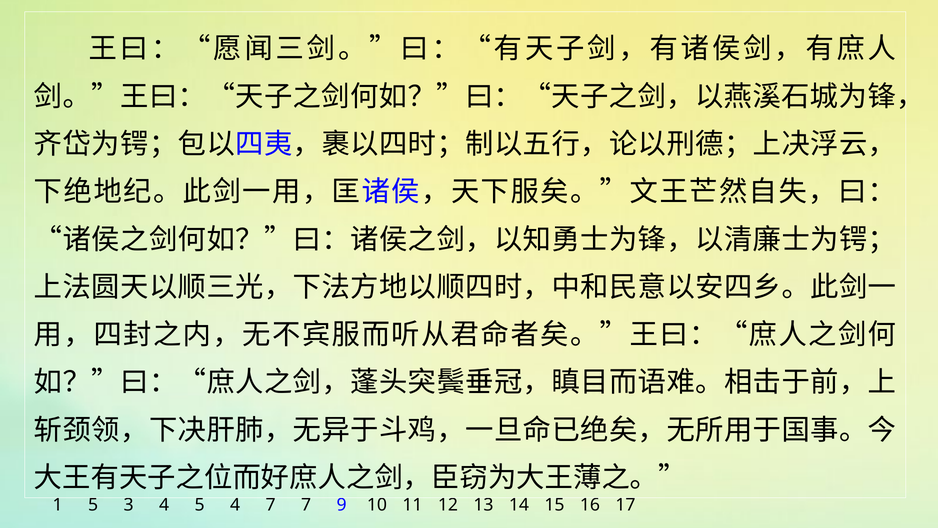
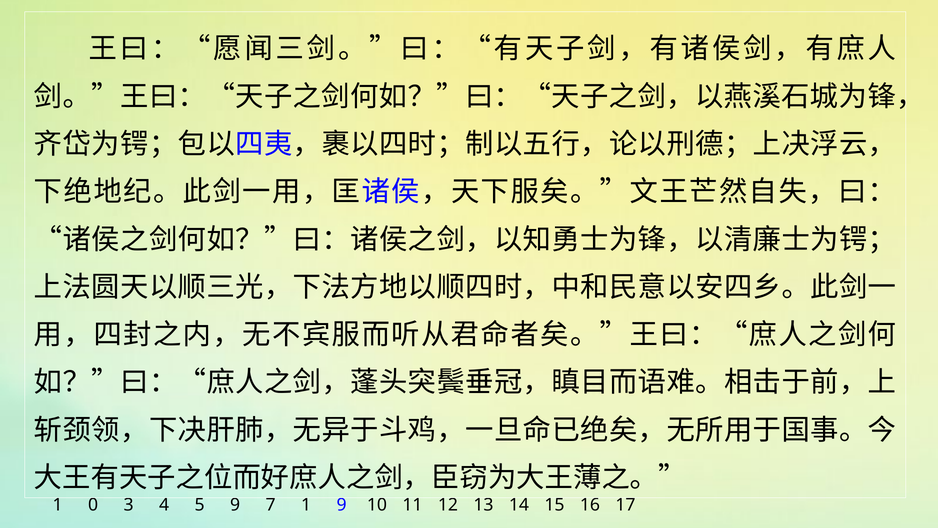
1 5: 5 -> 0
5 4: 4 -> 9
7 7: 7 -> 1
